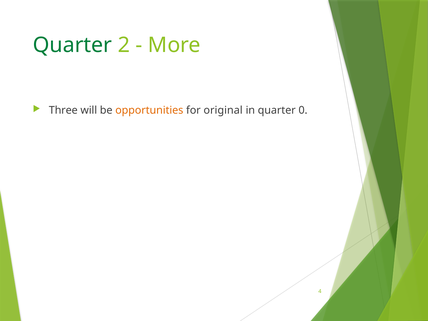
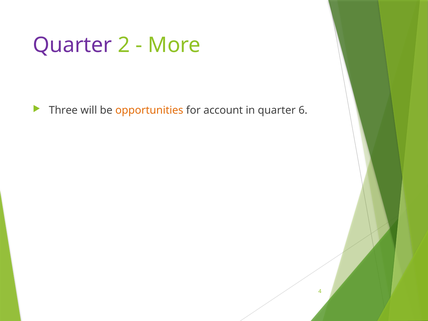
Quarter at (72, 45) colour: green -> purple
original: original -> account
0: 0 -> 6
